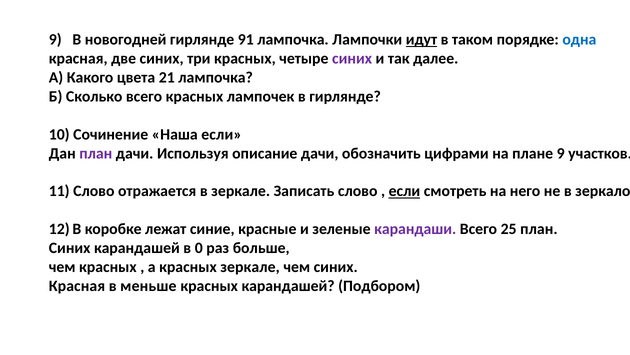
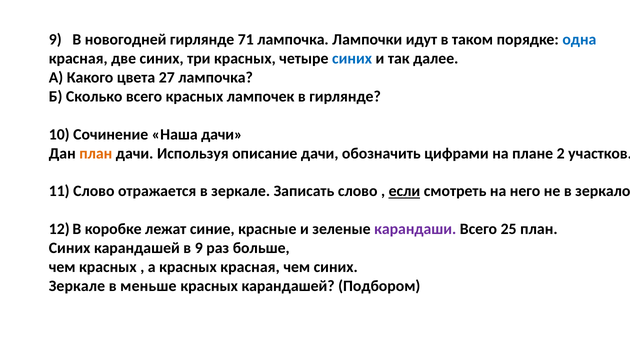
91: 91 -> 71
идут underline: present -> none
синих at (352, 59) colour: purple -> blue
21: 21 -> 27
Наша если: если -> дачи
план at (96, 153) colour: purple -> orange
плане 9: 9 -> 2
в 0: 0 -> 9
красных зеркале: зеркале -> красная
Красная at (77, 285): Красная -> Зеркале
